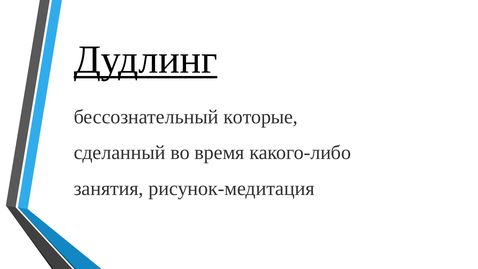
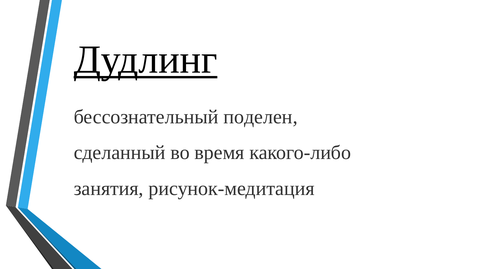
которые: которые -> поделен
